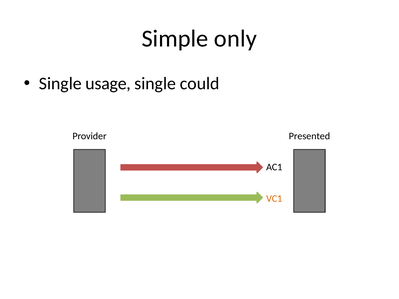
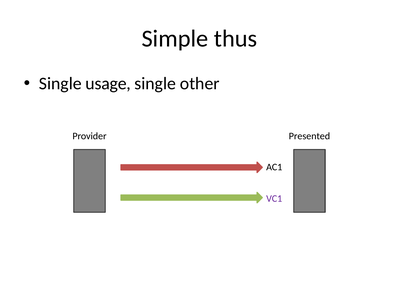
only: only -> thus
could: could -> other
VC1 colour: orange -> purple
